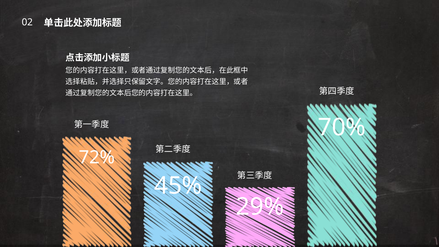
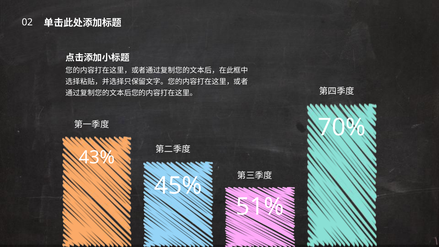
72%: 72% -> 43%
29%: 29% -> 51%
